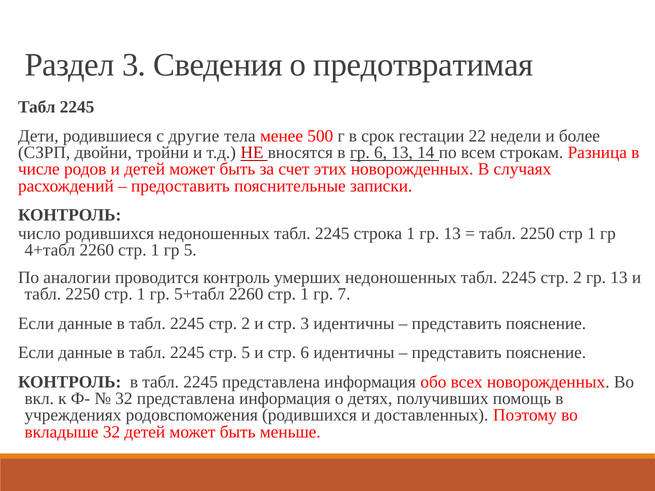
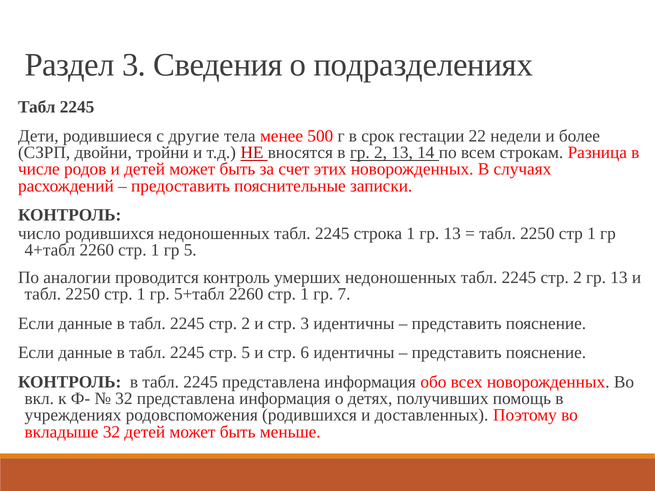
предотвратимая: предотвратимая -> подразделениях
гр 6: 6 -> 2
